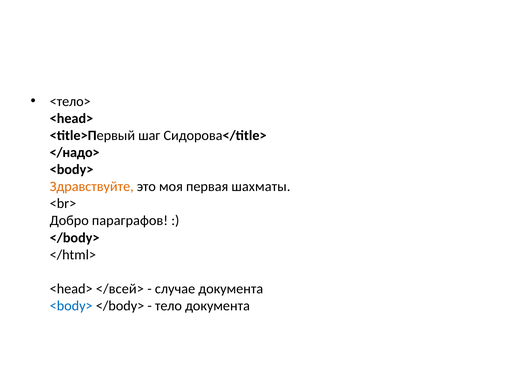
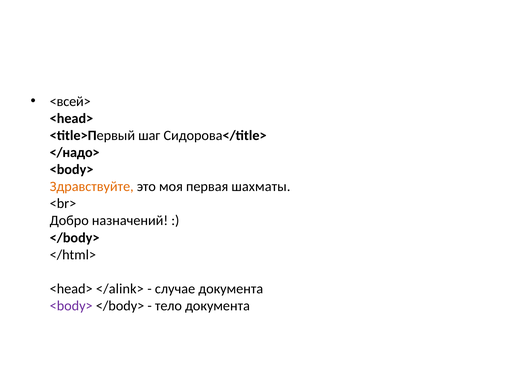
<тело>: <тело> -> <всей>
параграфов: параграфов -> назначений
</всей>: </всей> -> </alink>
<body> at (71, 305) colour: blue -> purple
